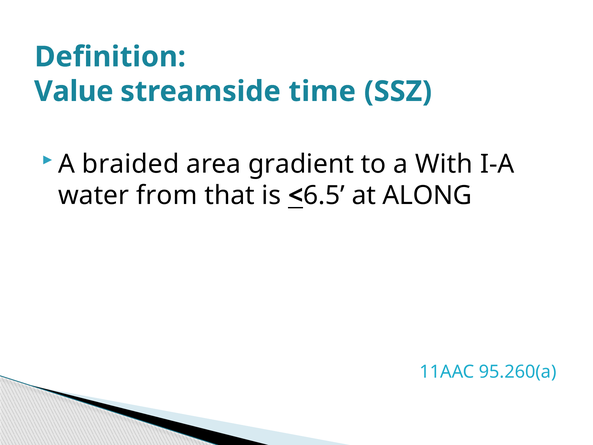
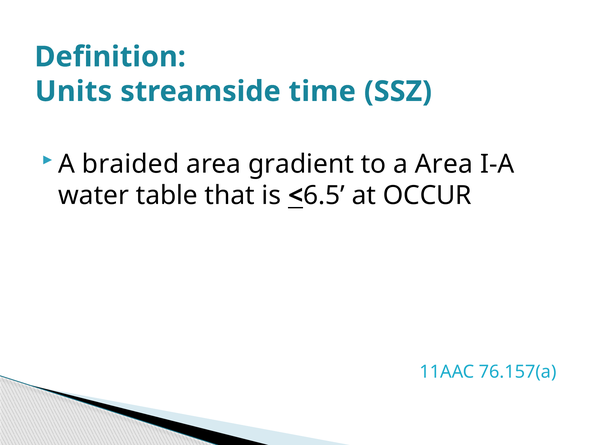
Value: Value -> Units
a With: With -> Area
from: from -> table
ALONG: ALONG -> OCCUR
95.260(a: 95.260(a -> 76.157(a
